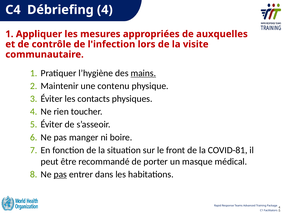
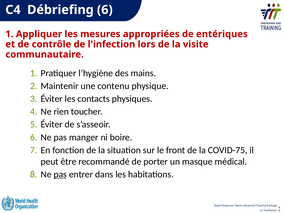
Débriefing 4: 4 -> 6
auxquelles: auxquelles -> entériques
mains underline: present -> none
COVID-81: COVID-81 -> COVID-75
